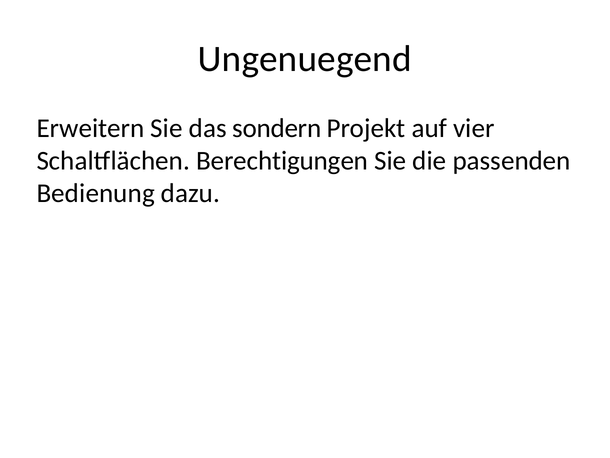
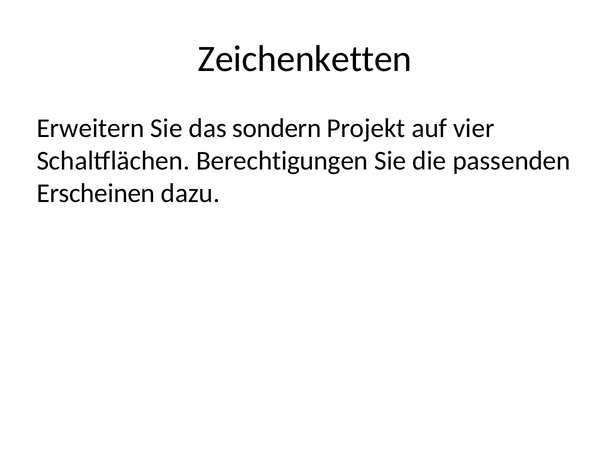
Ungenuegend: Ungenuegend -> Zeichenketten
Bedienung: Bedienung -> Erscheinen
